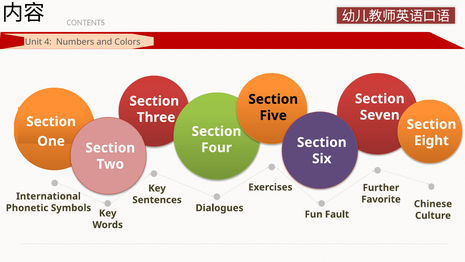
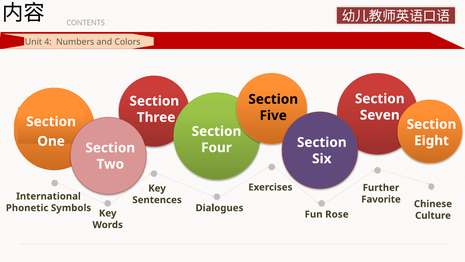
Fault: Fault -> Rose
